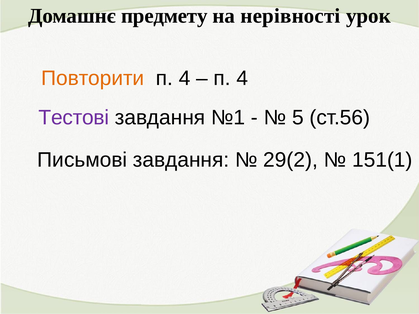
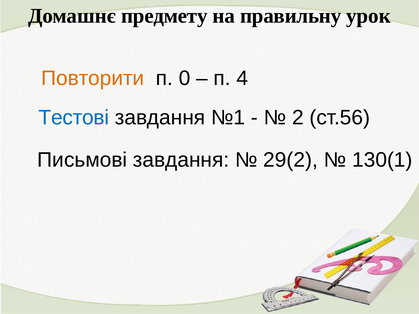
нерівності: нерівності -> правильну
4 at (185, 78): 4 -> 0
Тестові colour: purple -> blue
5: 5 -> 2
151(1: 151(1 -> 130(1
